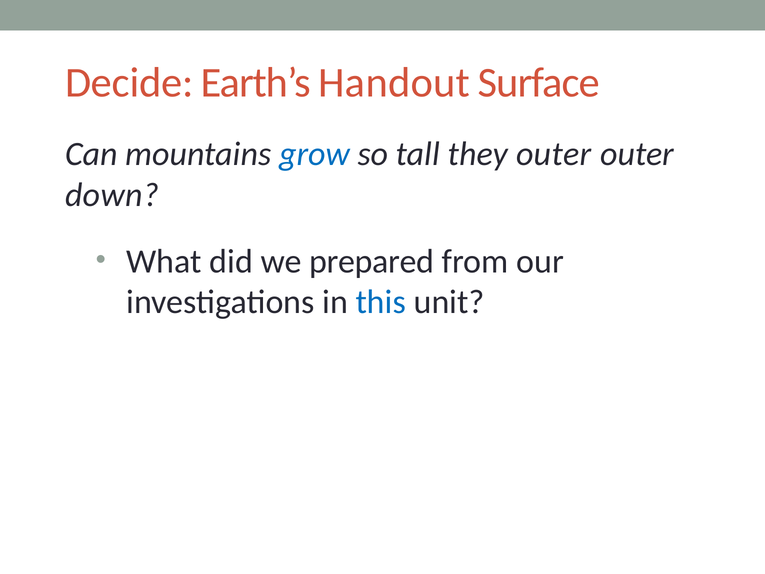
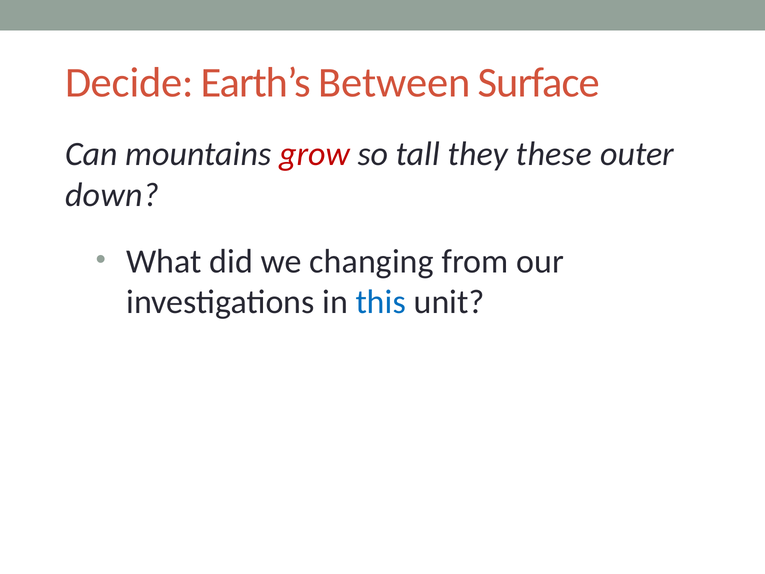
Handout: Handout -> Between
grow colour: blue -> red
they outer: outer -> these
prepared: prepared -> changing
